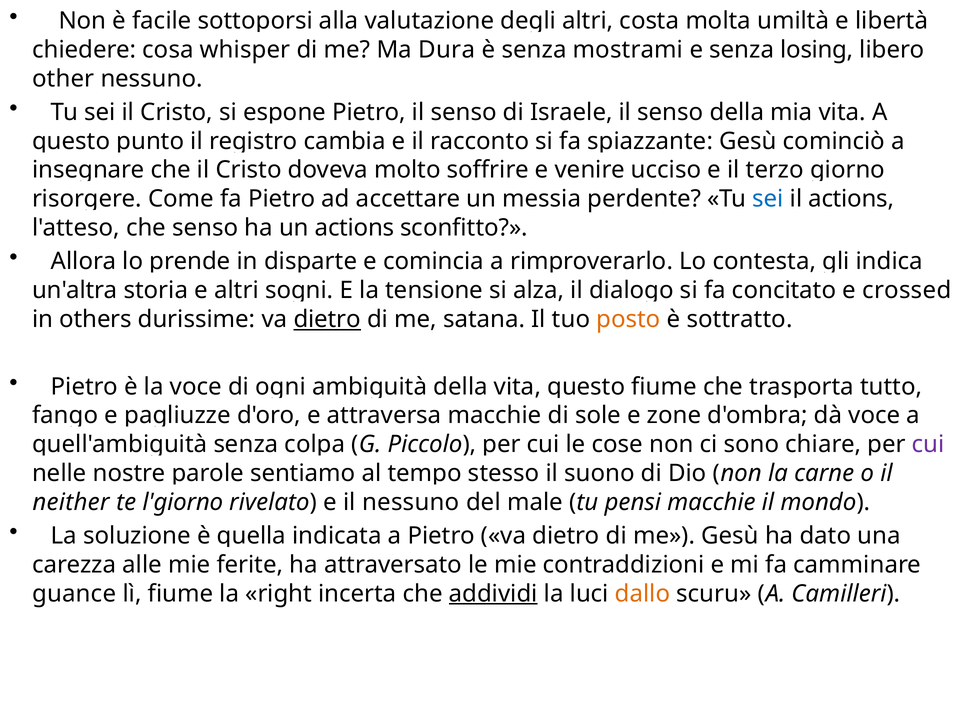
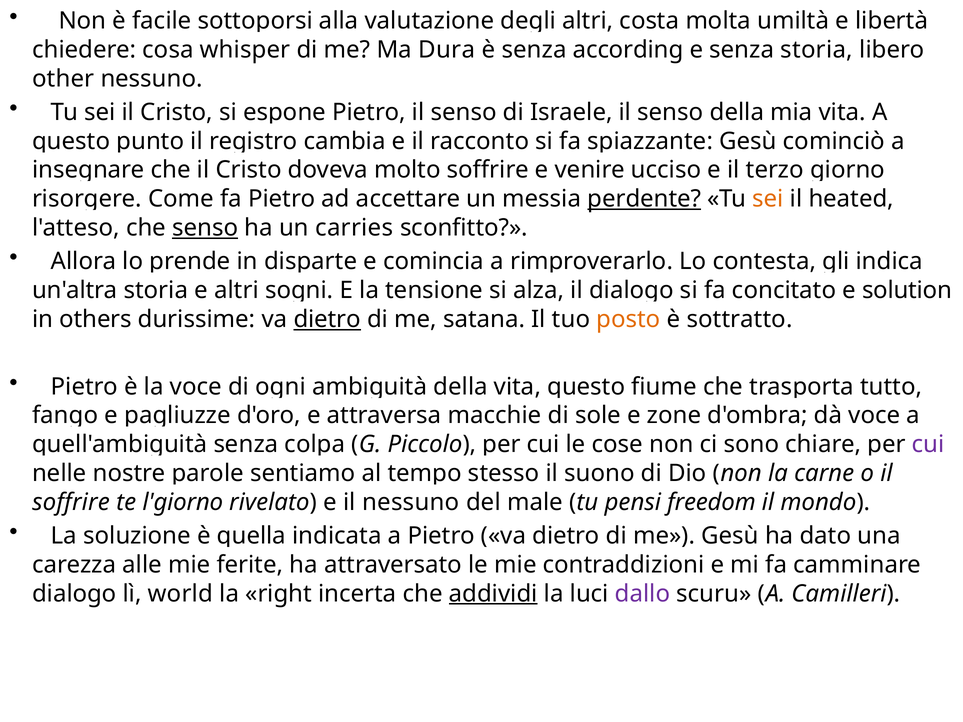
mostrami: mostrami -> according
senza losing: losing -> storia
perdente underline: none -> present
sei at (768, 199) colour: blue -> orange
il actions: actions -> heated
senso at (205, 228) underline: none -> present
un actions: actions -> carries
crossed: crossed -> solution
neither at (71, 502): neither -> soffrire
pensi macchie: macchie -> freedom
guance at (74, 594): guance -> dialogo
lì fiume: fiume -> world
dallo colour: orange -> purple
